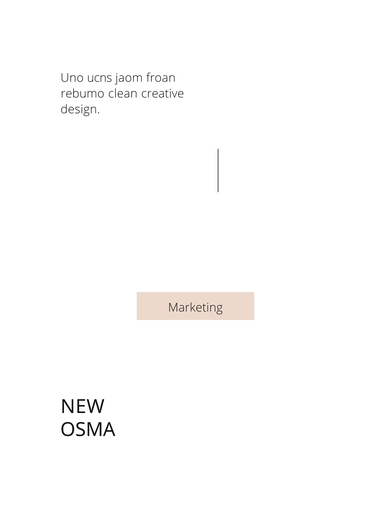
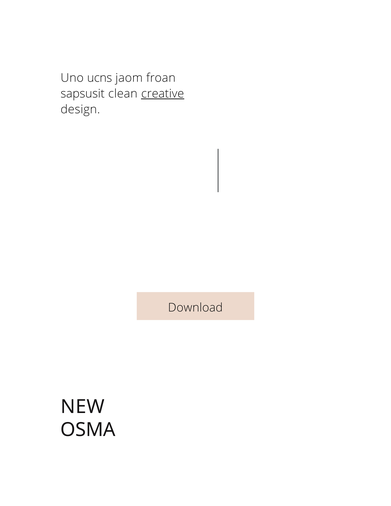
rebumo: rebumo -> sapsusit
creative underline: none -> present
Marketing: Marketing -> Download
